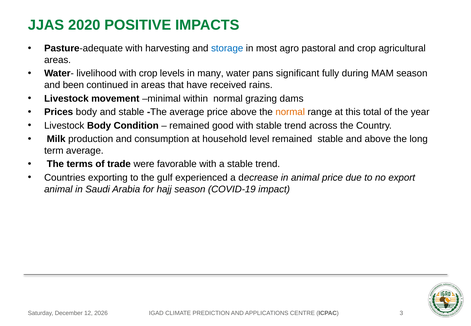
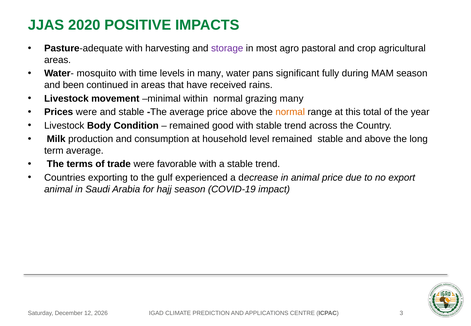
storage colour: blue -> purple
livelihood: livelihood -> mosquito
with crop: crop -> time
grazing dams: dams -> many
Prices body: body -> were
